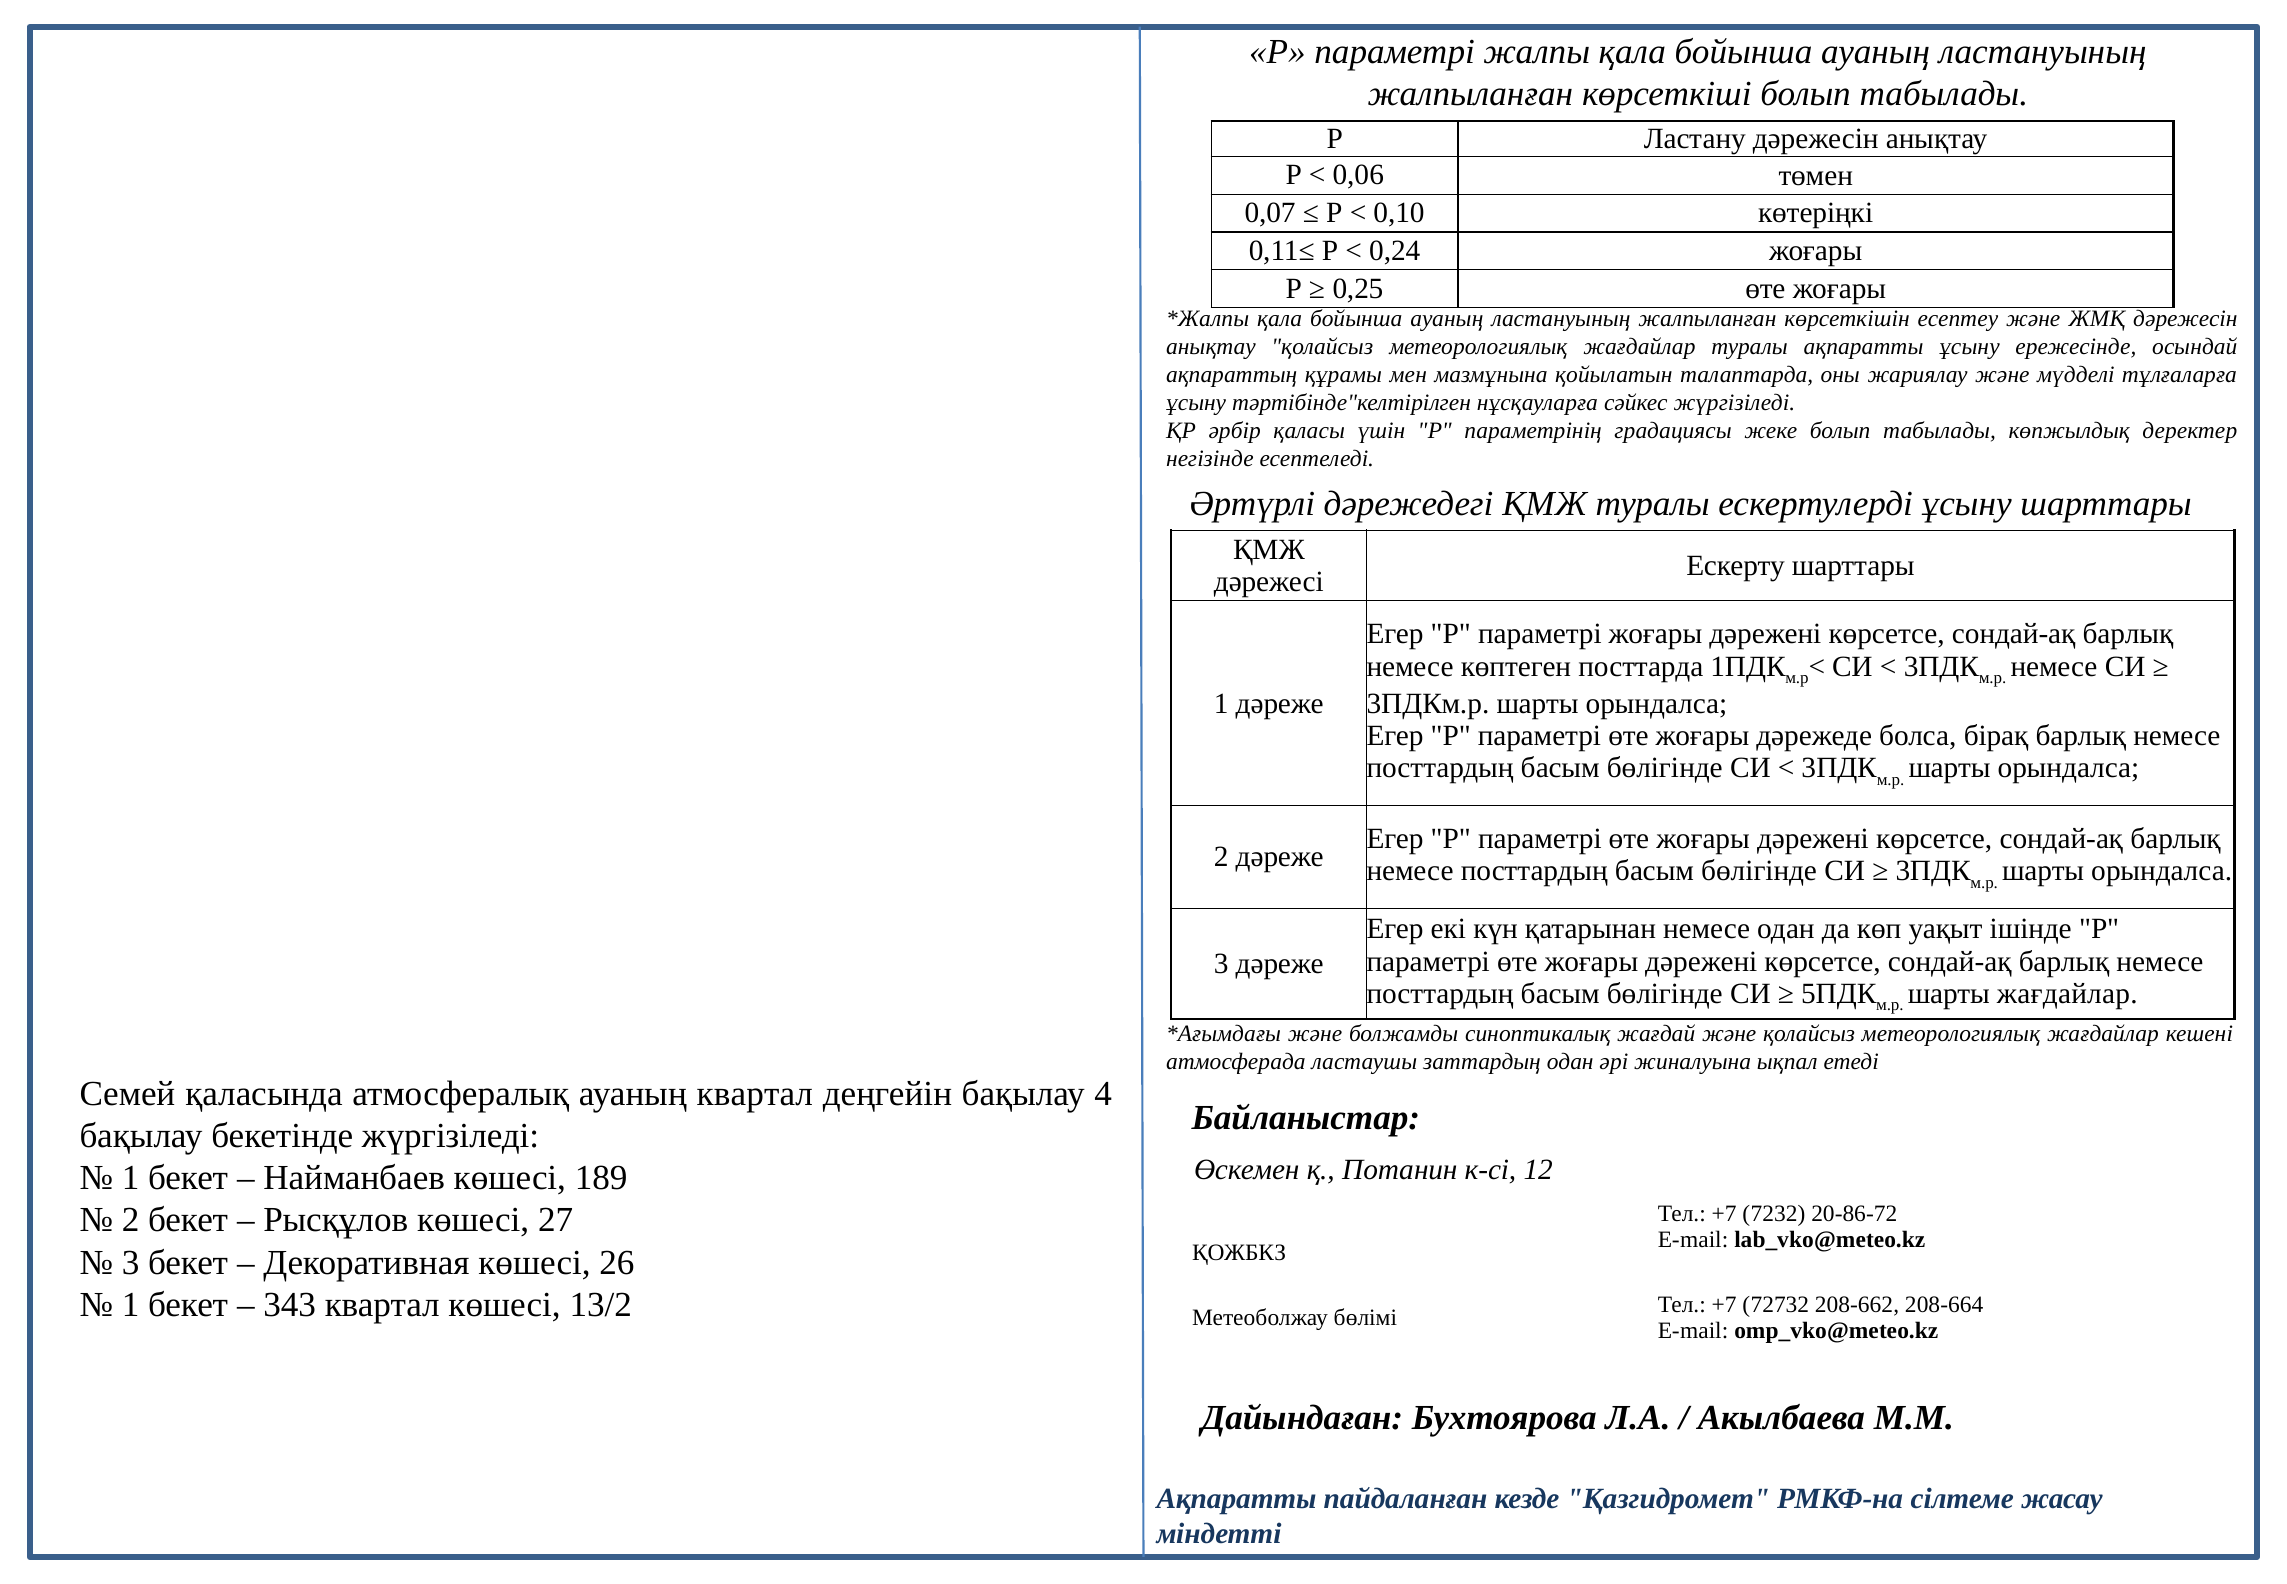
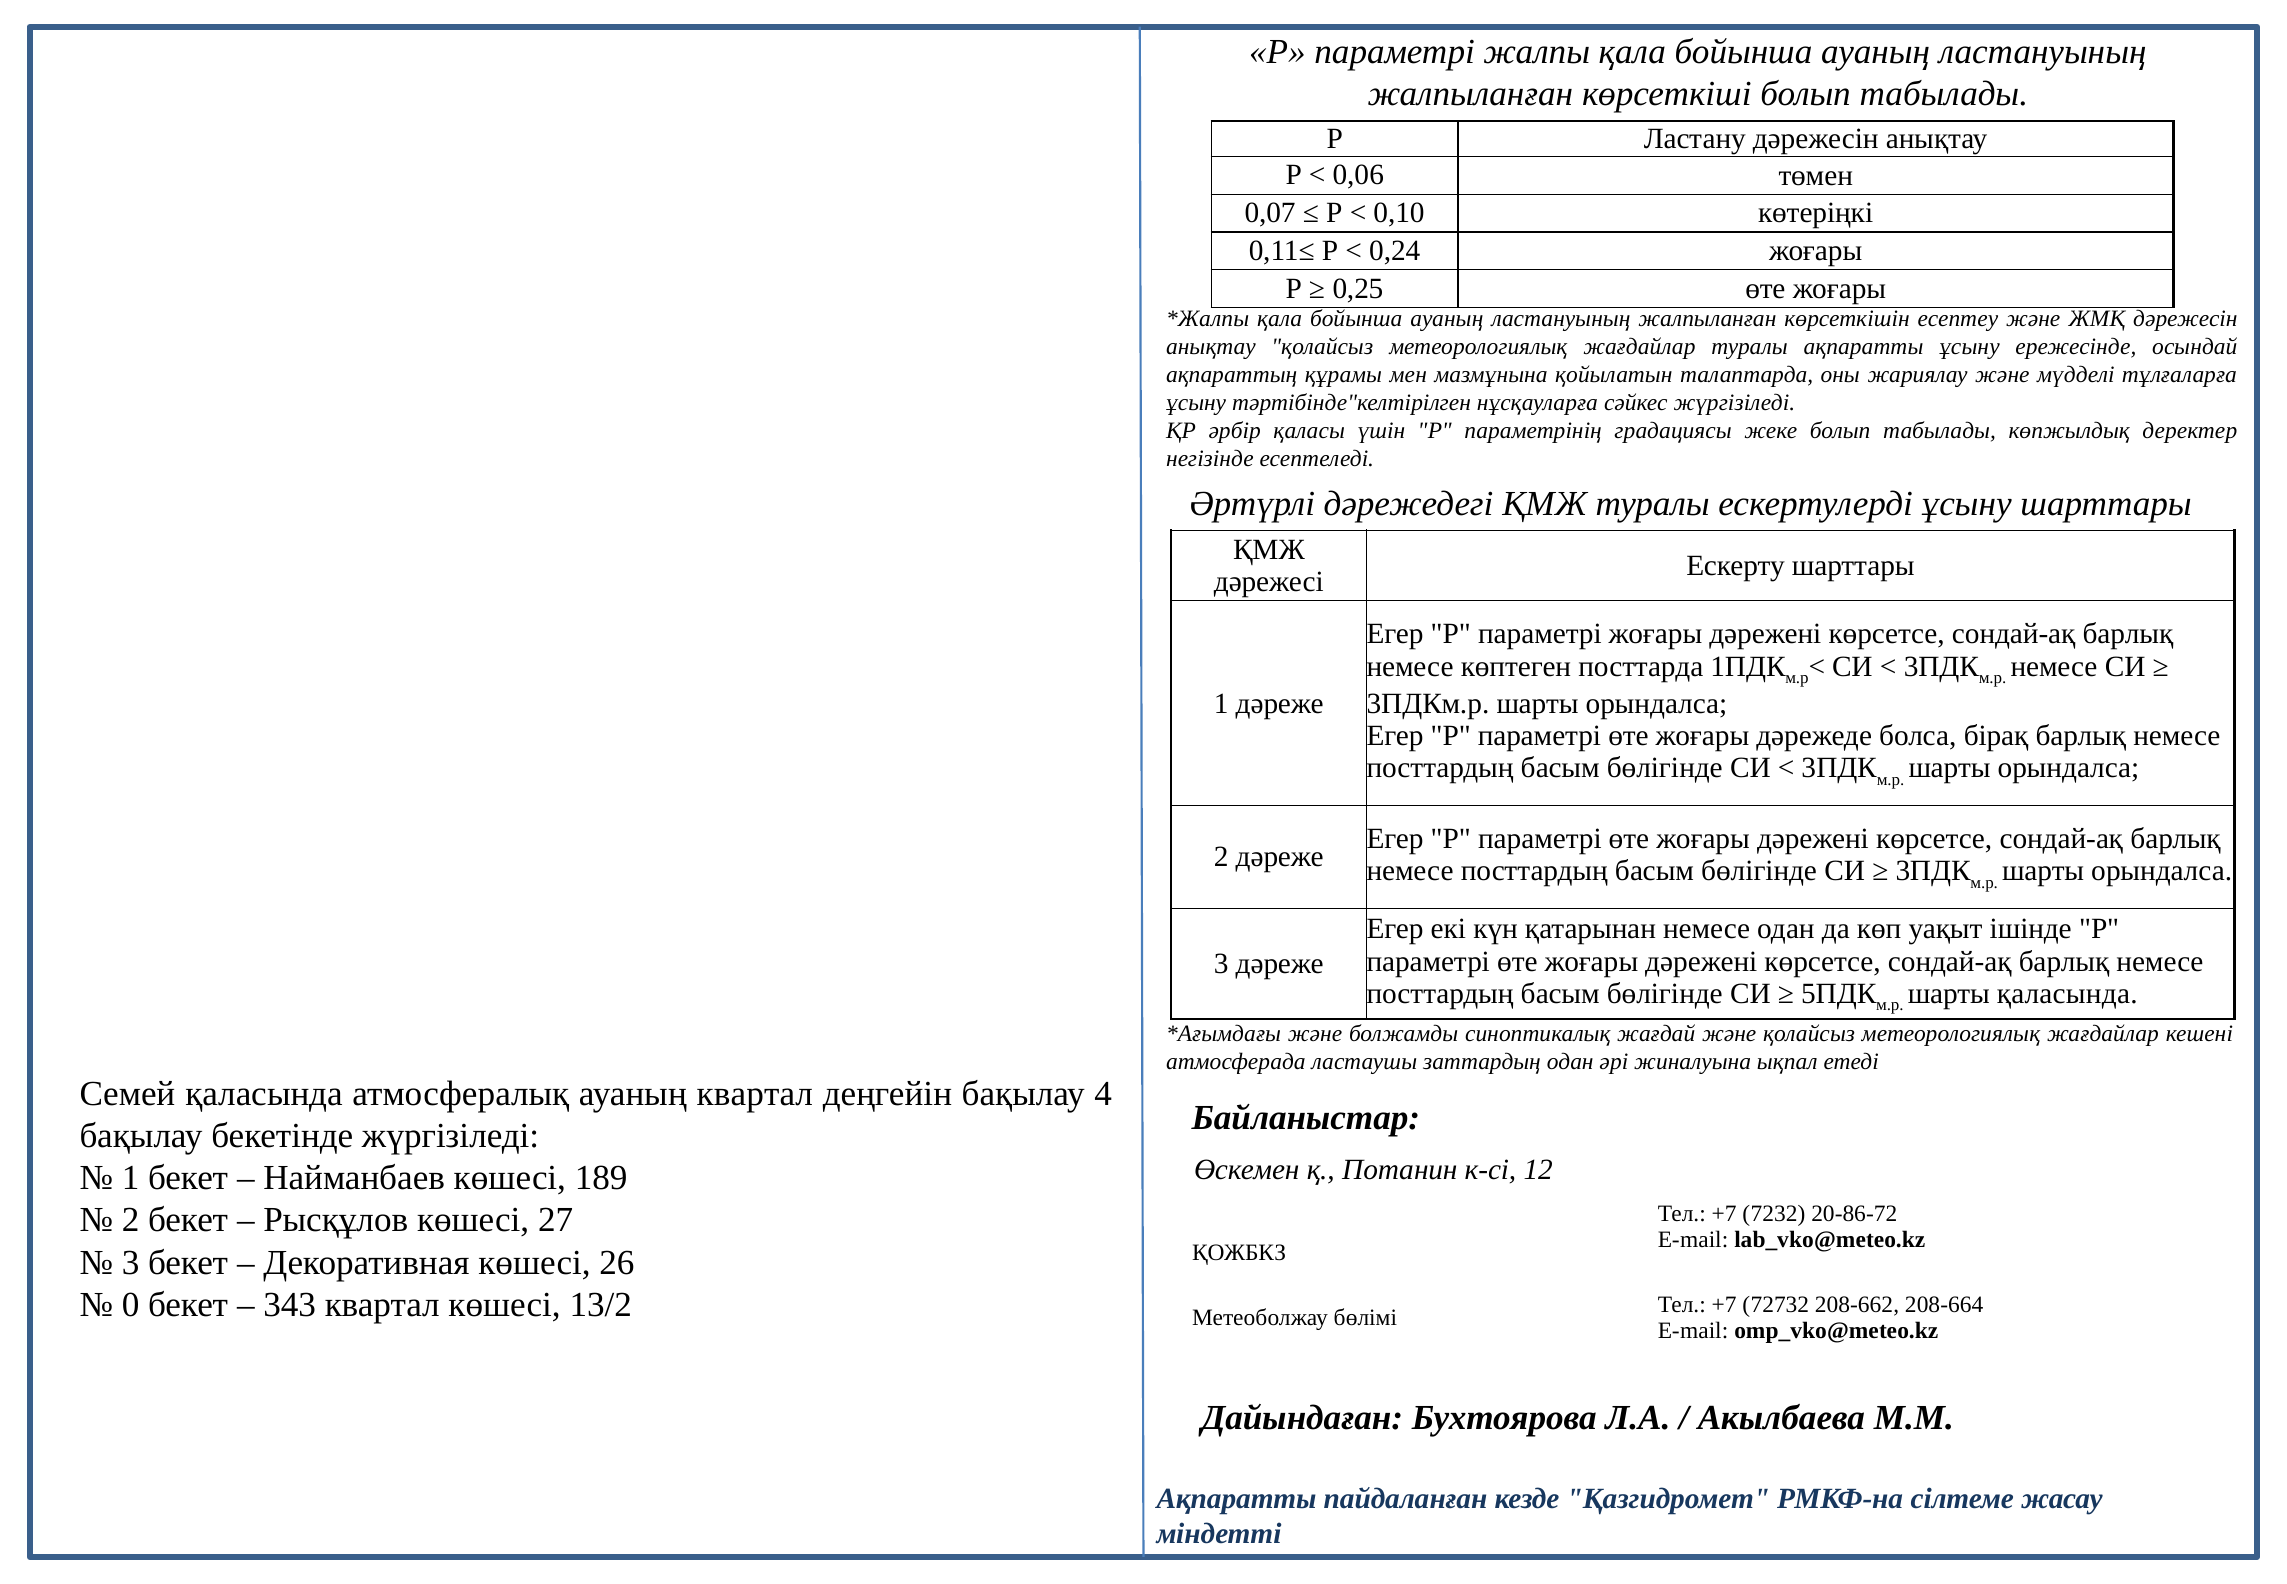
шарты жағдайлар: жағдайлар -> қаласында
1 at (131, 1304): 1 -> 0
